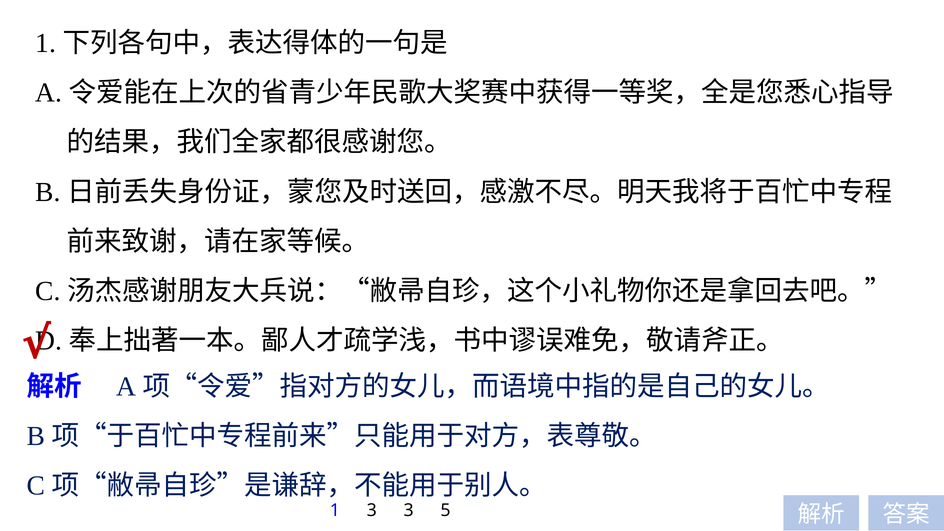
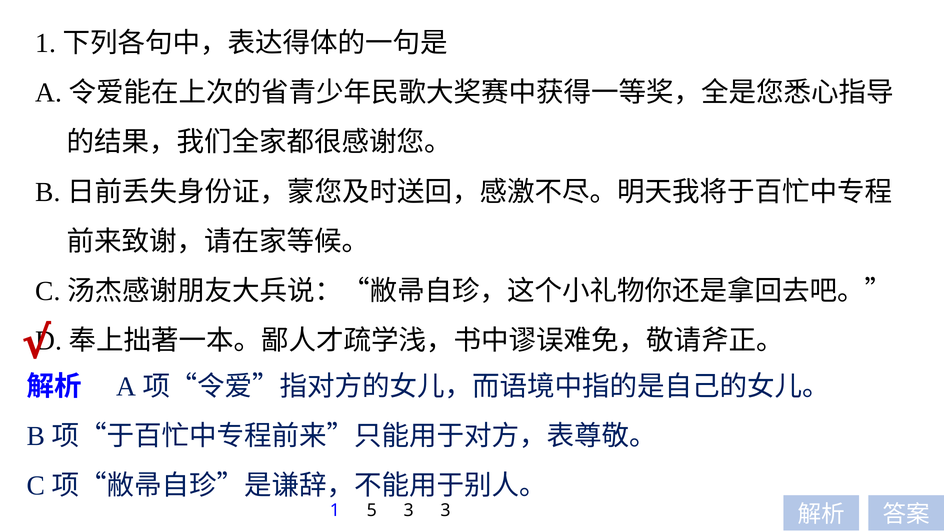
1 3: 3 -> 5
3 5: 5 -> 3
